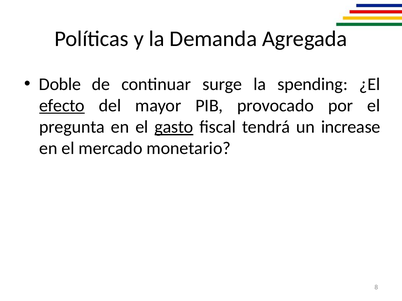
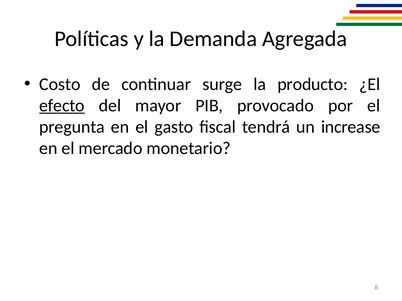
Doble: Doble -> Costo
spending: spending -> producto
gasto underline: present -> none
